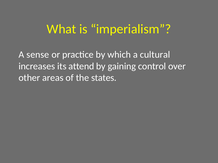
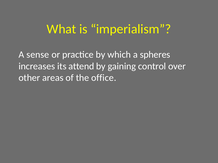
cultural: cultural -> spheres
states: states -> office
